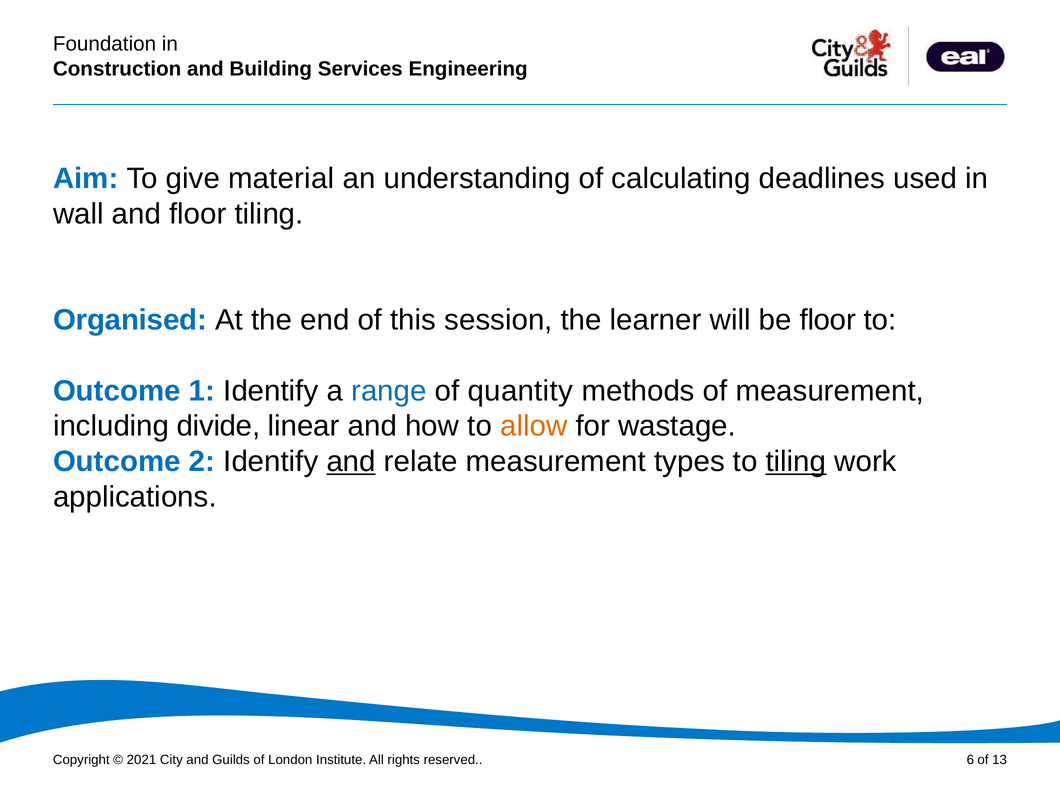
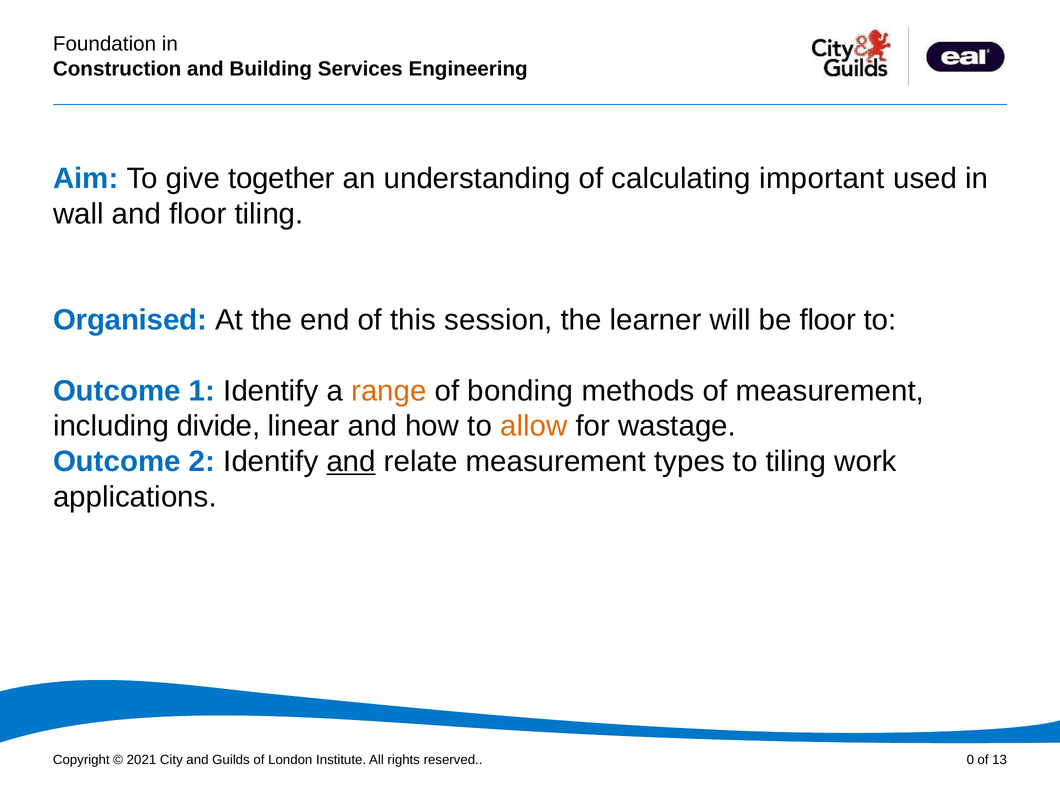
material: material -> together
deadlines: deadlines -> important
range colour: blue -> orange
quantity: quantity -> bonding
tiling at (796, 462) underline: present -> none
6: 6 -> 0
